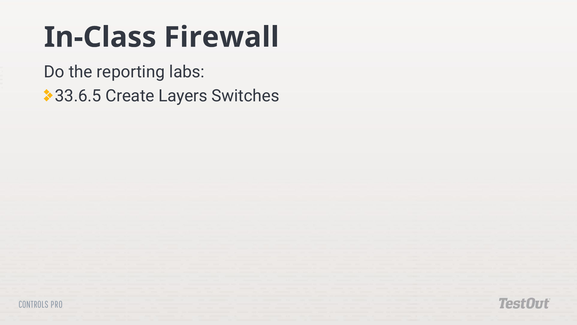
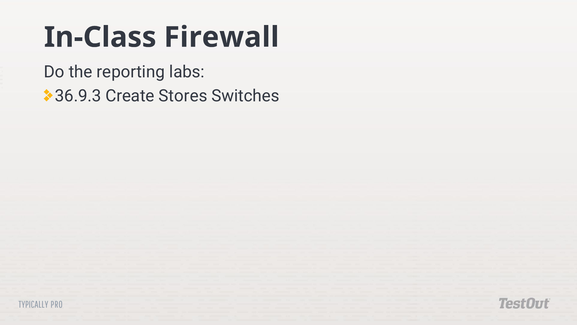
33.6.5: 33.6.5 -> 36.9.3
Layers: Layers -> Stores
CONTROLS: CONTROLS -> TYPICALLY
